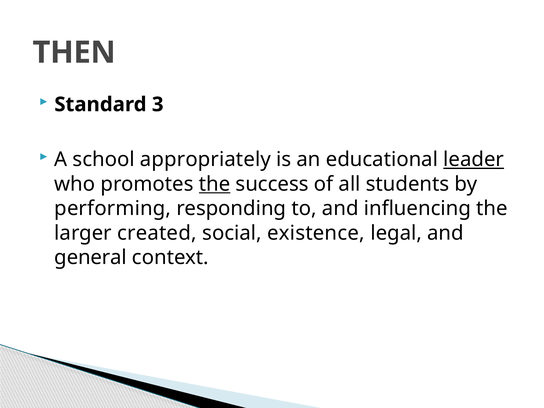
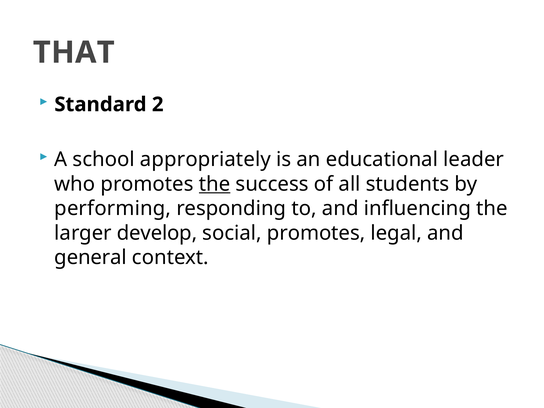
THEN: THEN -> THAT
3: 3 -> 2
leader underline: present -> none
created: created -> develop
social existence: existence -> promotes
